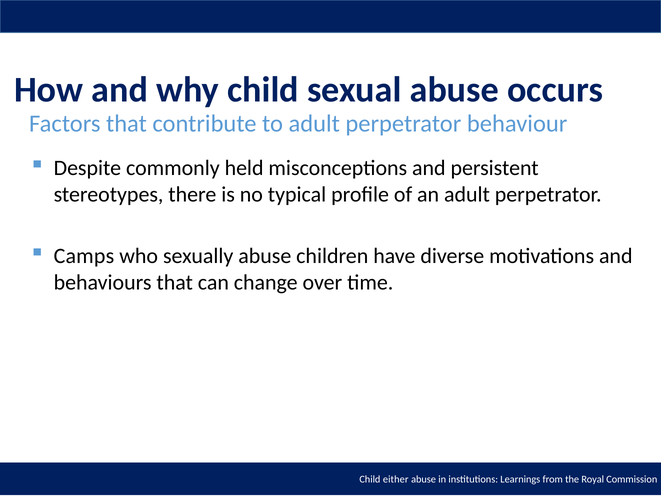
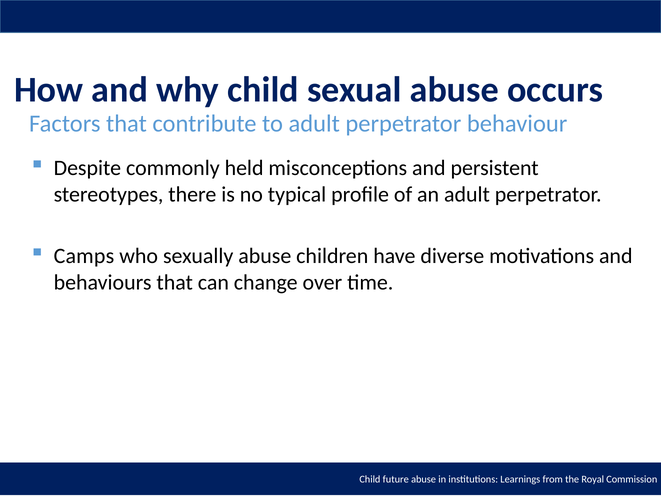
either: either -> future
